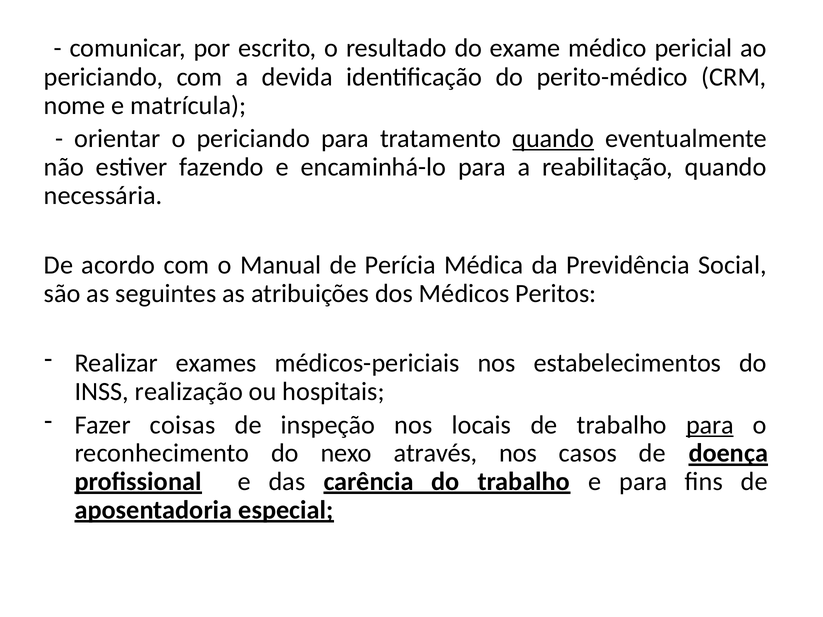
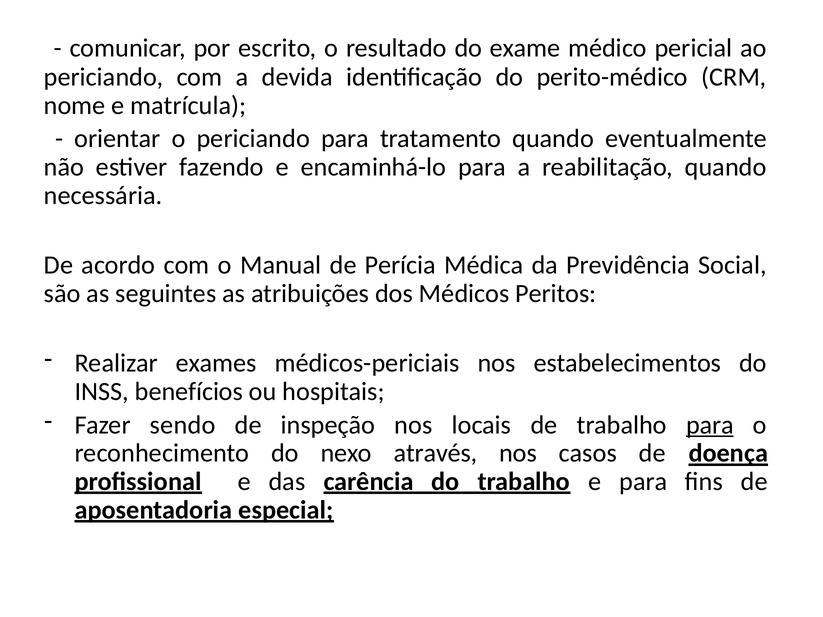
quando at (553, 139) underline: present -> none
realização: realização -> benefícios
coisas: coisas -> sendo
